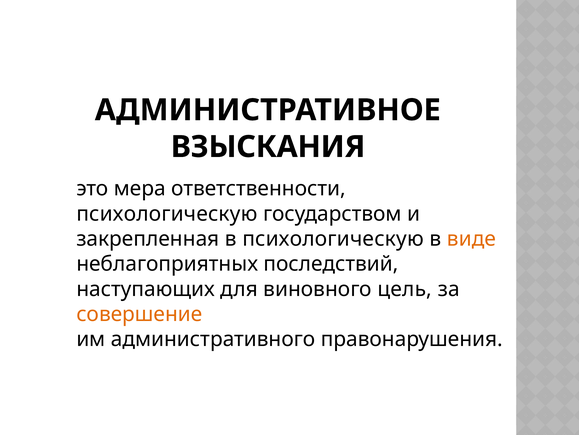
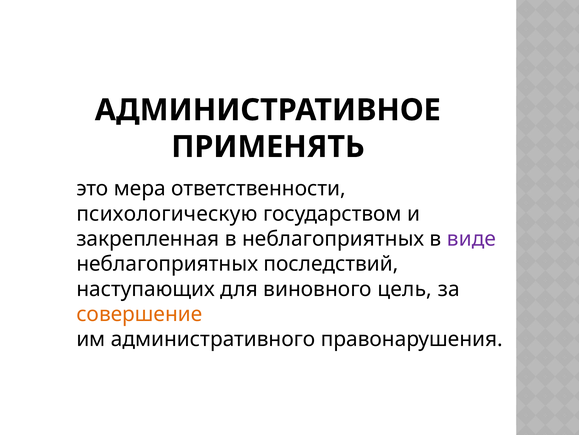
ВЗЫСКАНИЯ: ВЗЫСКАНИЯ -> ПРИМЕНЯТЬ
в психологическую: психологическую -> неблагоприятных
виде colour: orange -> purple
